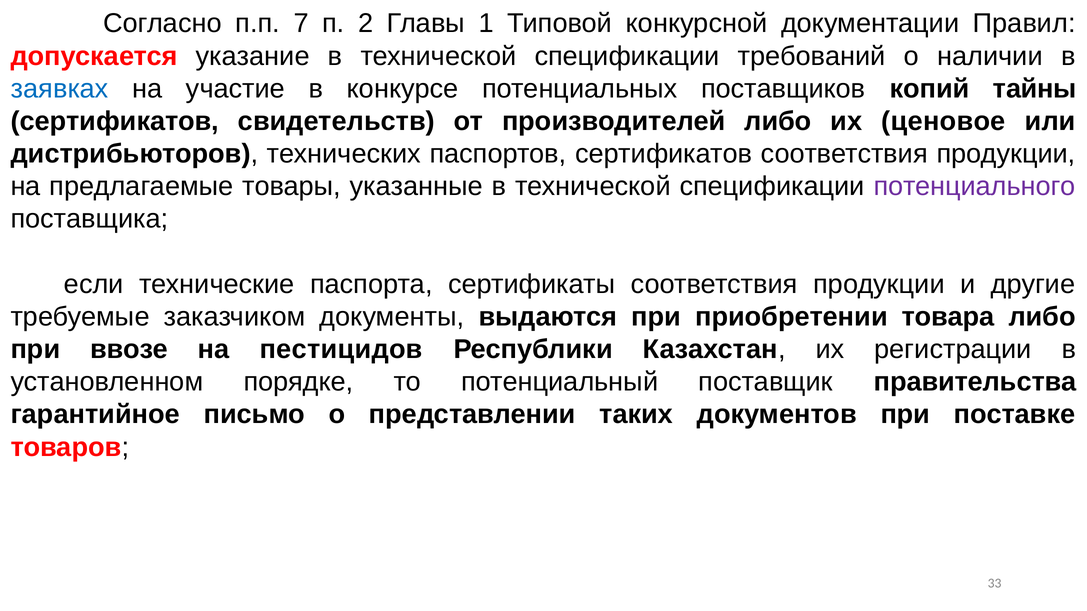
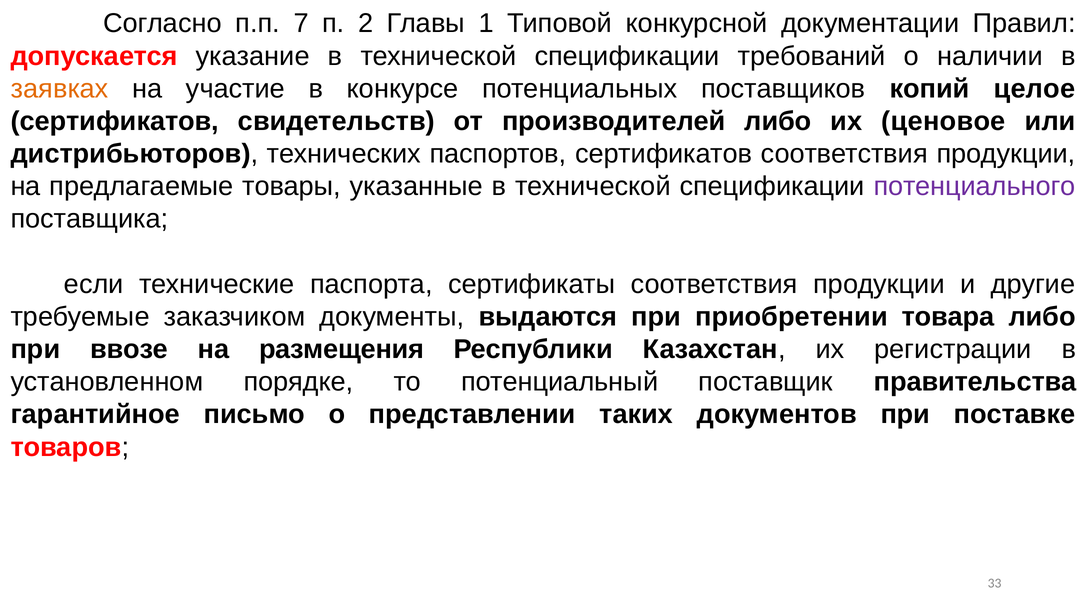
заявках colour: blue -> orange
тайны: тайны -> целое
пестицидов: пестицидов -> размещения
